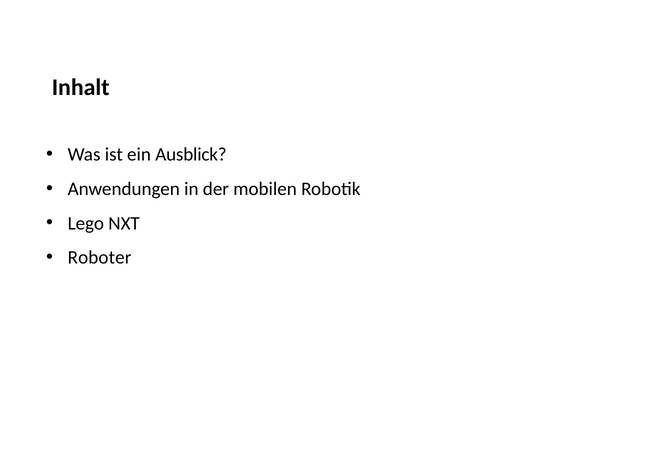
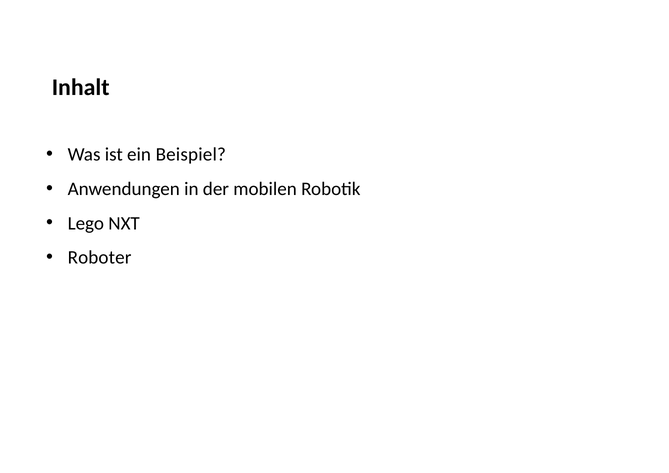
Ausblick: Ausblick -> Beispiel
